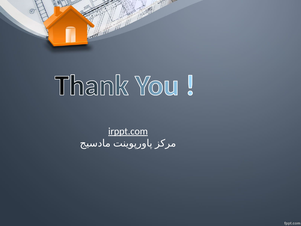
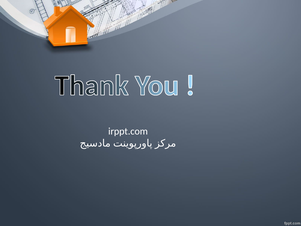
irppt.com underline: present -> none
